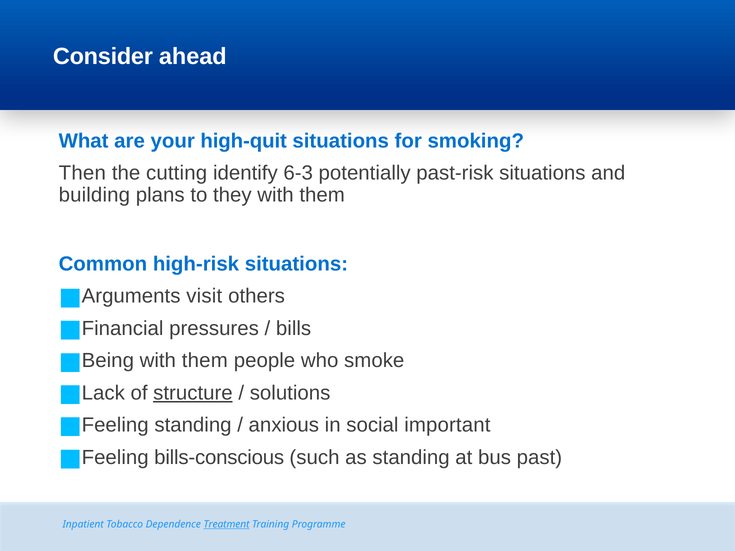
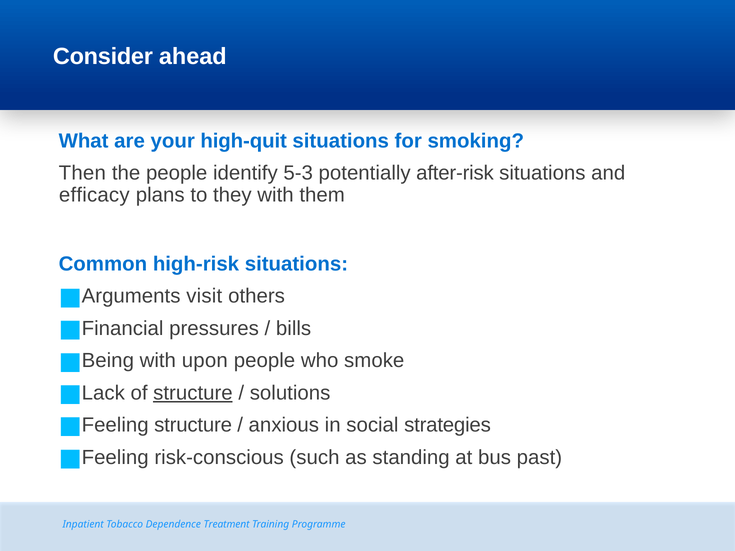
the cutting: cutting -> people
6-3: 6-3 -> 5-3
past-risk: past-risk -> after-risk
building: building -> efficacy
them at (205, 361): them -> upon
standing at (193, 425): standing -> structure
important: important -> strategies
bills-conscious: bills-conscious -> risk-conscious
Treatment underline: present -> none
